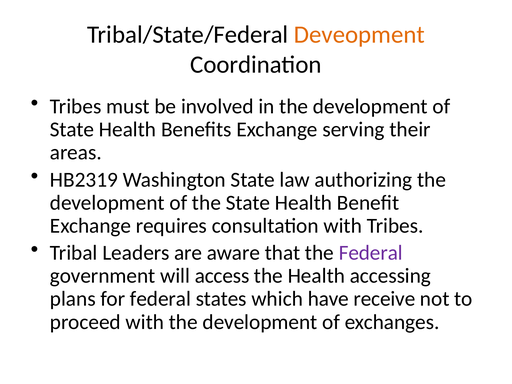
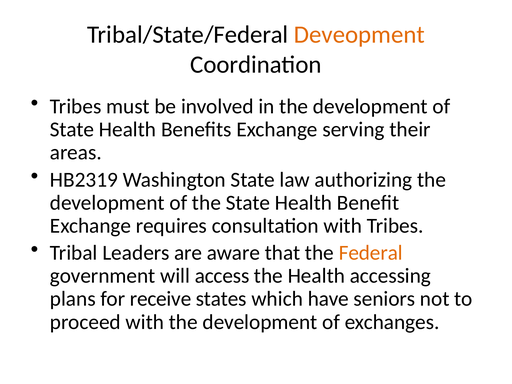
Federal at (371, 253) colour: purple -> orange
for federal: federal -> receive
receive: receive -> seniors
